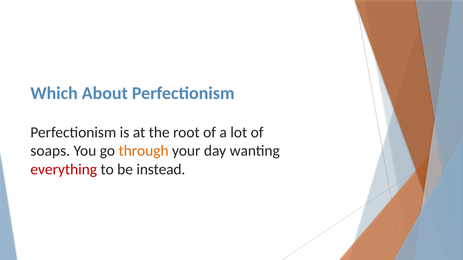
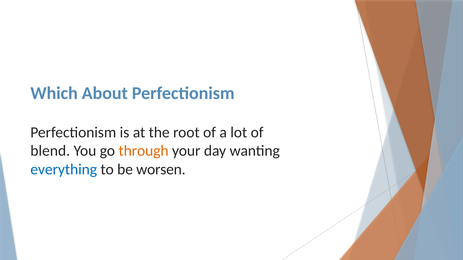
soaps: soaps -> blend
everything colour: red -> blue
instead: instead -> worsen
